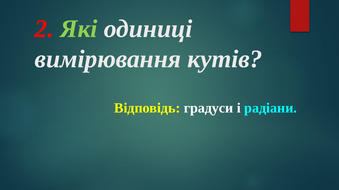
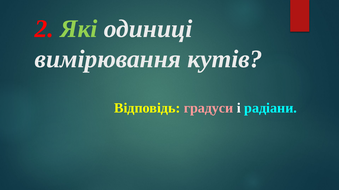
градуси colour: white -> pink
